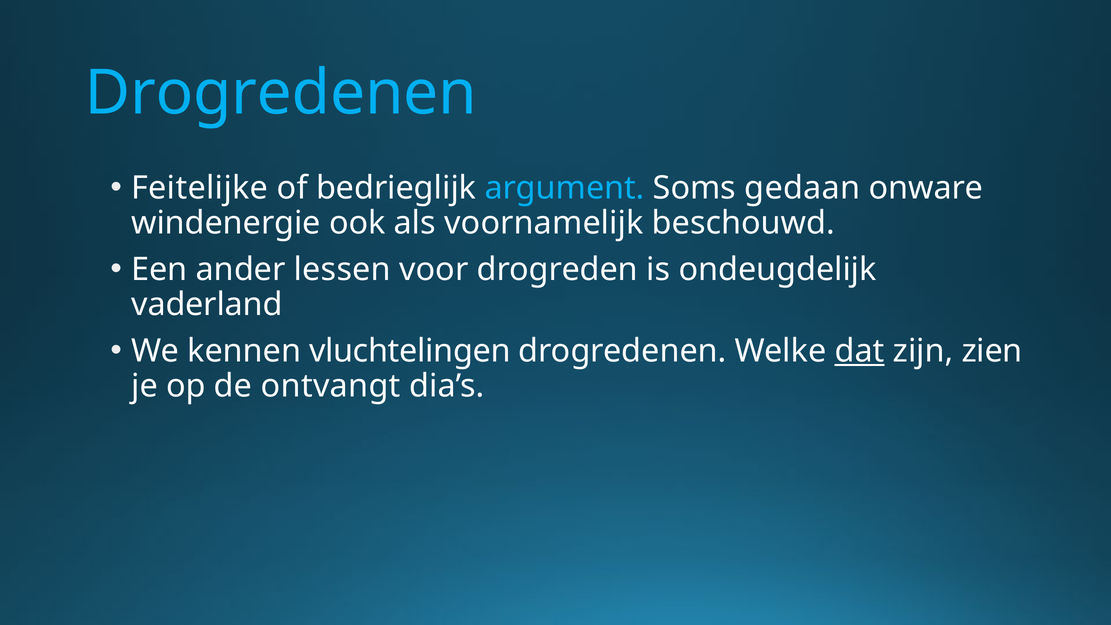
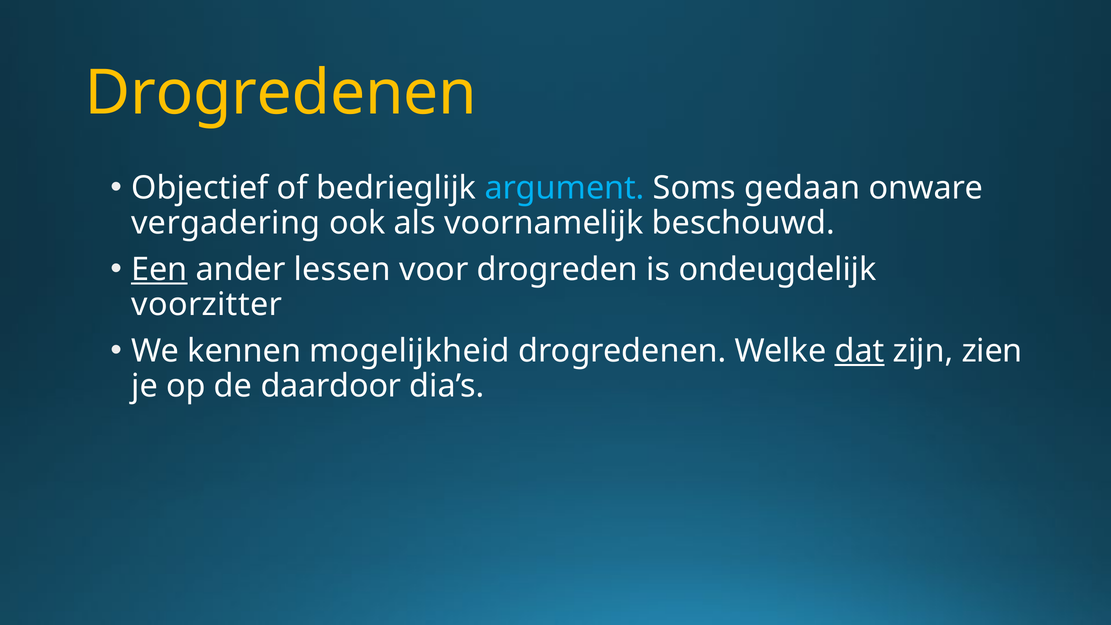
Drogredenen at (281, 93) colour: light blue -> yellow
Feitelijke: Feitelijke -> Objectief
windenergie: windenergie -> vergadering
Een underline: none -> present
vaderland: vaderland -> voorzitter
vluchtelingen: vluchtelingen -> mogelijkheid
ontvangt: ontvangt -> daardoor
